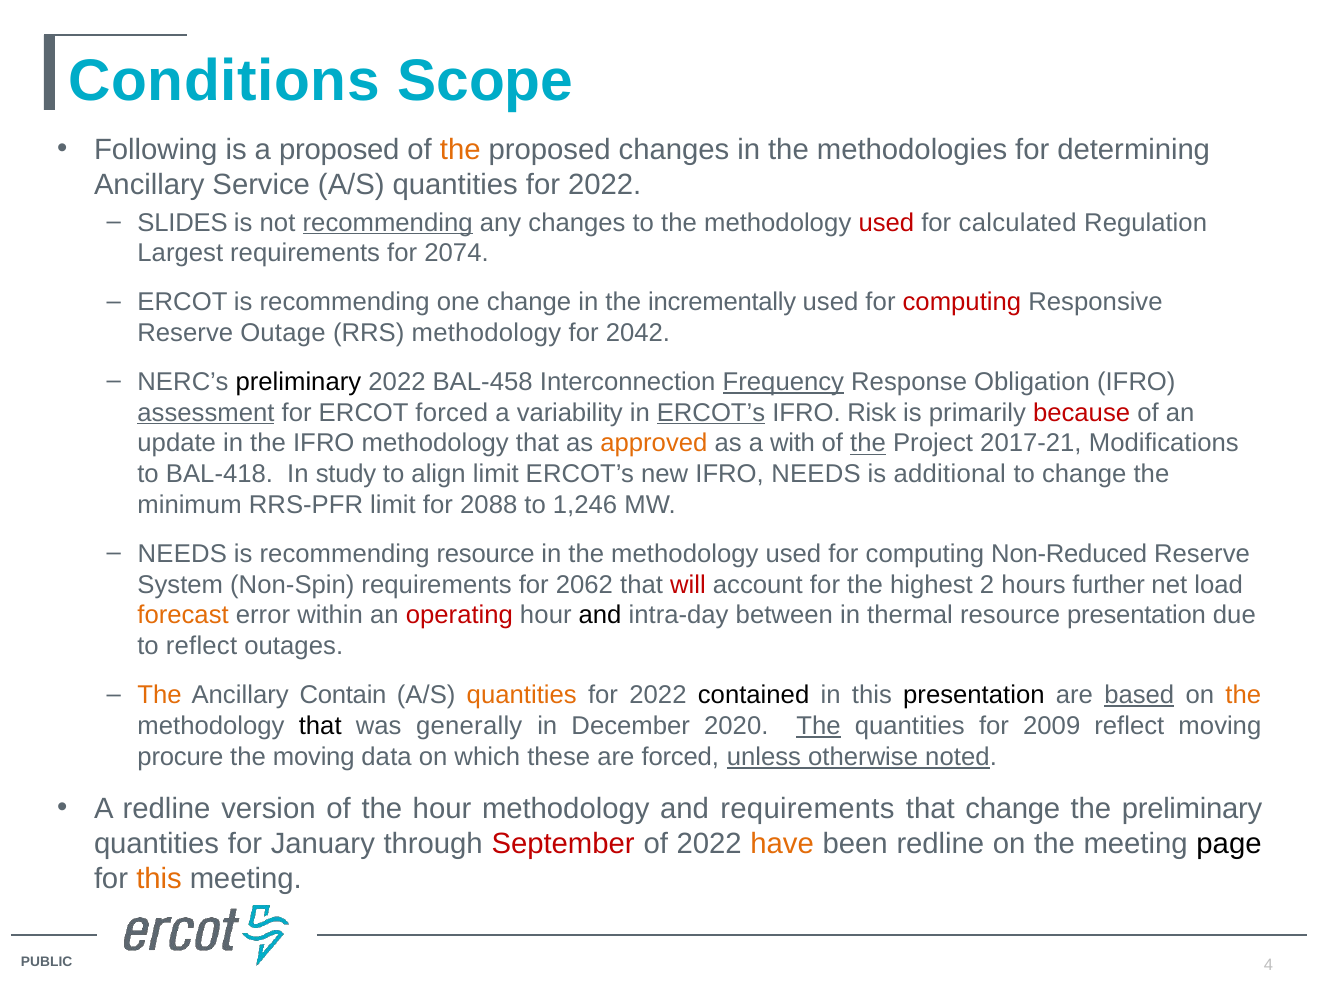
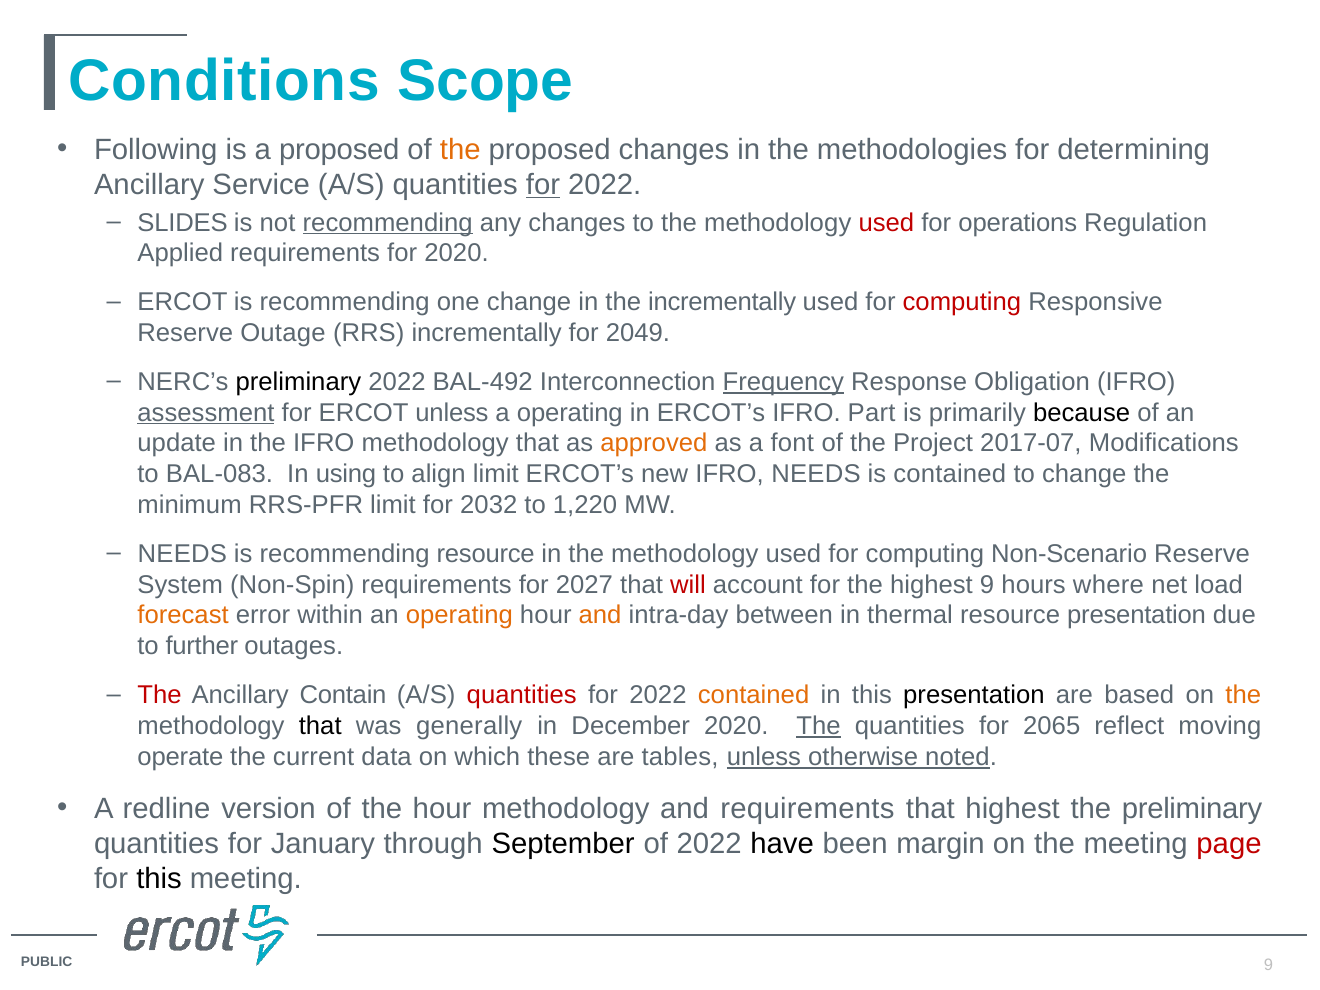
for at (543, 185) underline: none -> present
calculated: calculated -> operations
Largest: Largest -> Applied
for 2074: 2074 -> 2020
RRS methodology: methodology -> incrementally
2042: 2042 -> 2049
BAL-458: BAL-458 -> BAL-492
ERCOT forced: forced -> unless
a variability: variability -> operating
ERCOT’s at (711, 413) underline: present -> none
Risk: Risk -> Part
because colour: red -> black
with: with -> font
the at (868, 443) underline: present -> none
2017-21: 2017-21 -> 2017-07
BAL-418: BAL-418 -> BAL-083
study: study -> using
is additional: additional -> contained
2088: 2088 -> 2032
1,246: 1,246 -> 1,220
Non-Reduced: Non-Reduced -> Non-Scenario
2062: 2062 -> 2027
highest 2: 2 -> 9
further: further -> where
operating at (459, 615) colour: red -> orange
and at (600, 615) colour: black -> orange
to reflect: reflect -> further
The at (160, 695) colour: orange -> red
quantities at (522, 695) colour: orange -> red
contained at (754, 695) colour: black -> orange
based underline: present -> none
2009: 2009 -> 2065
procure: procure -> operate
the moving: moving -> current
are forced: forced -> tables
that change: change -> highest
September colour: red -> black
have colour: orange -> black
been redline: redline -> margin
page colour: black -> red
this at (159, 879) colour: orange -> black
4 at (1268, 965): 4 -> 9
